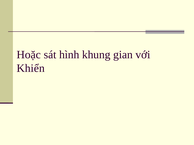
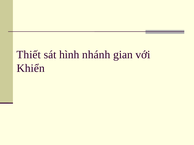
Hoặc: Hoặc -> Thiết
khung: khung -> nhánh
